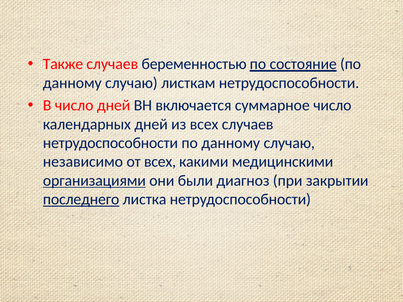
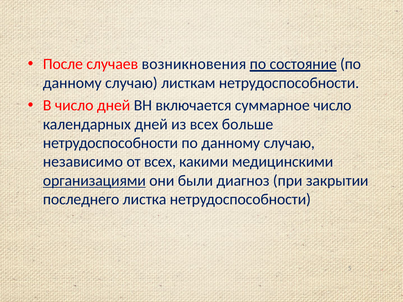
Также: Также -> После
беременностью: беременностью -> возникновения
всех случаев: случаев -> больше
последнего underline: present -> none
